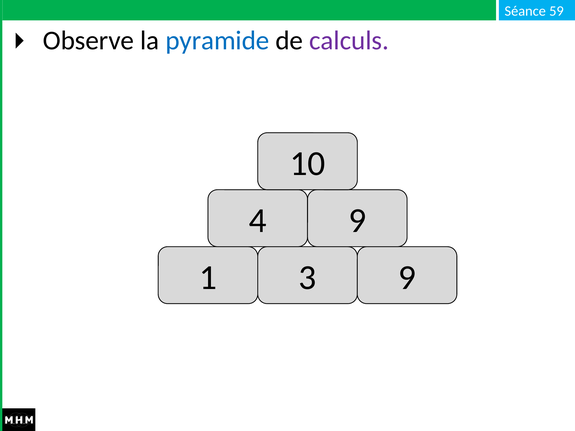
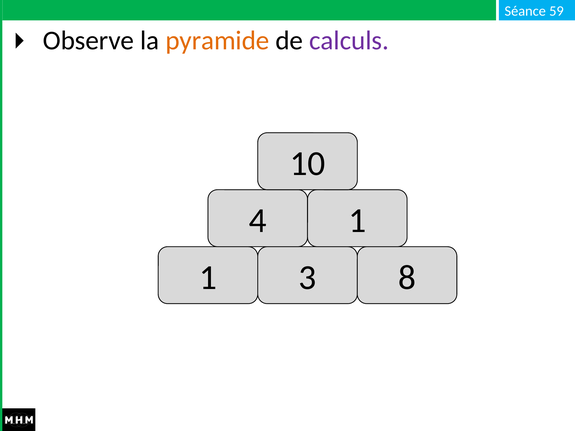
pyramide colour: blue -> orange
4 9: 9 -> 1
3 9: 9 -> 8
